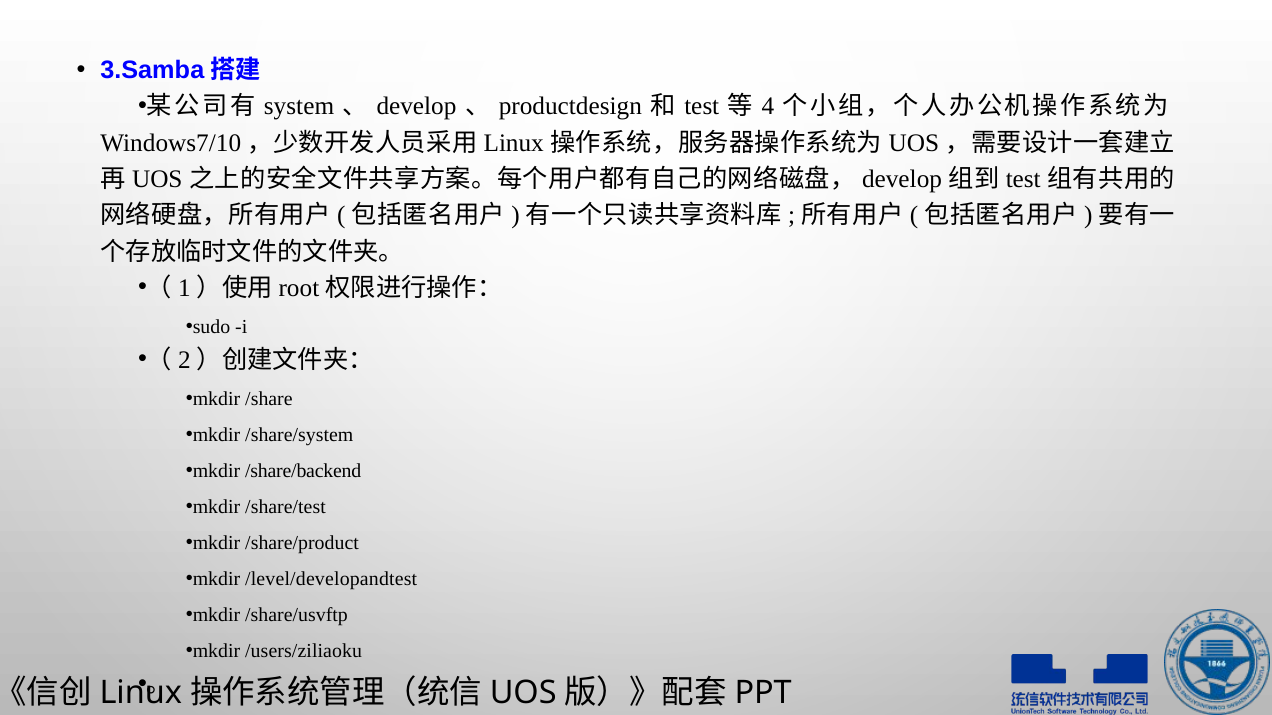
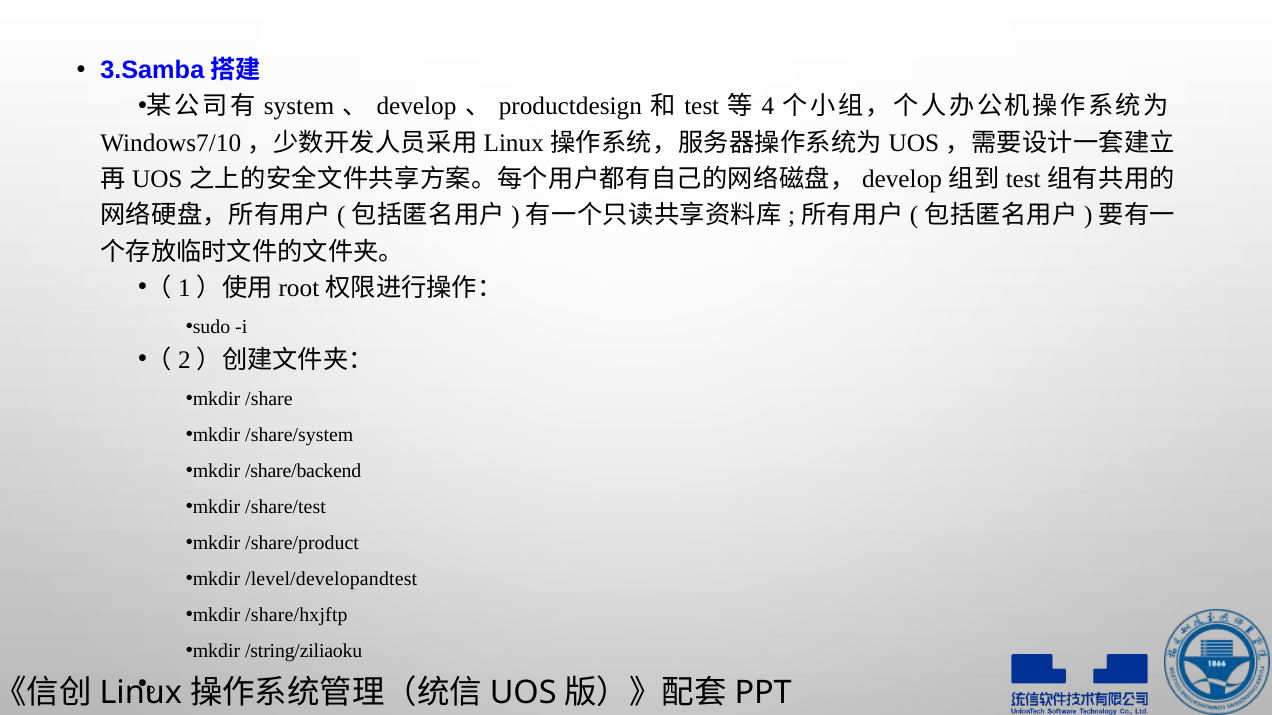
/share/usvftp: /share/usvftp -> /share/hxjftp
/users/ziliaoku: /users/ziliaoku -> /string/ziliaoku
